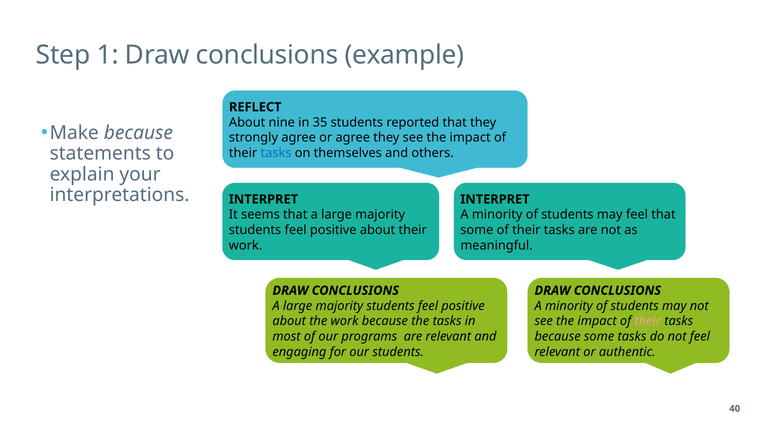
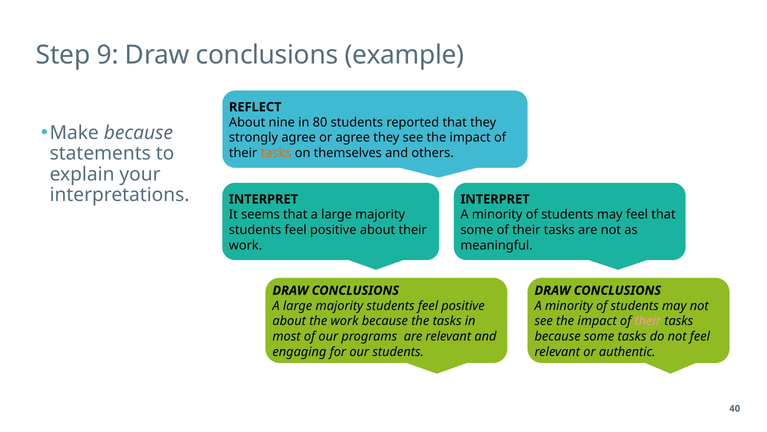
1: 1 -> 9
35: 35 -> 80
tasks at (276, 153) colour: blue -> orange
